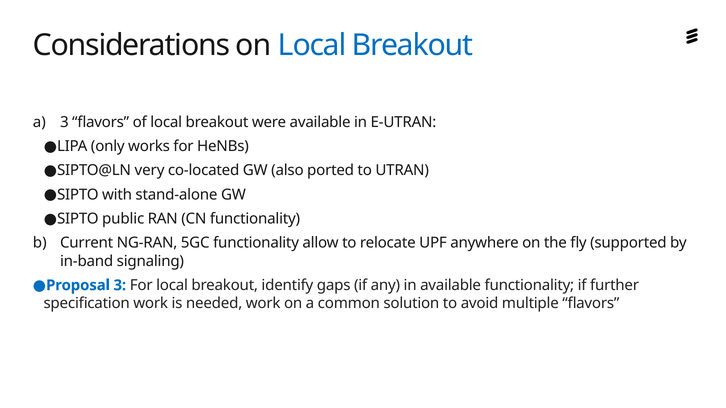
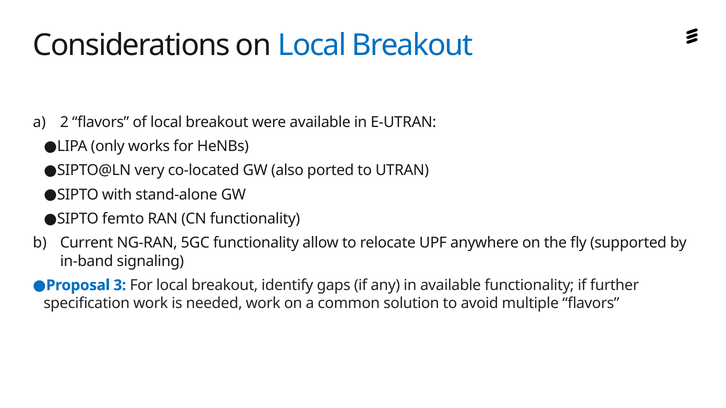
a 3: 3 -> 2
public: public -> femto
